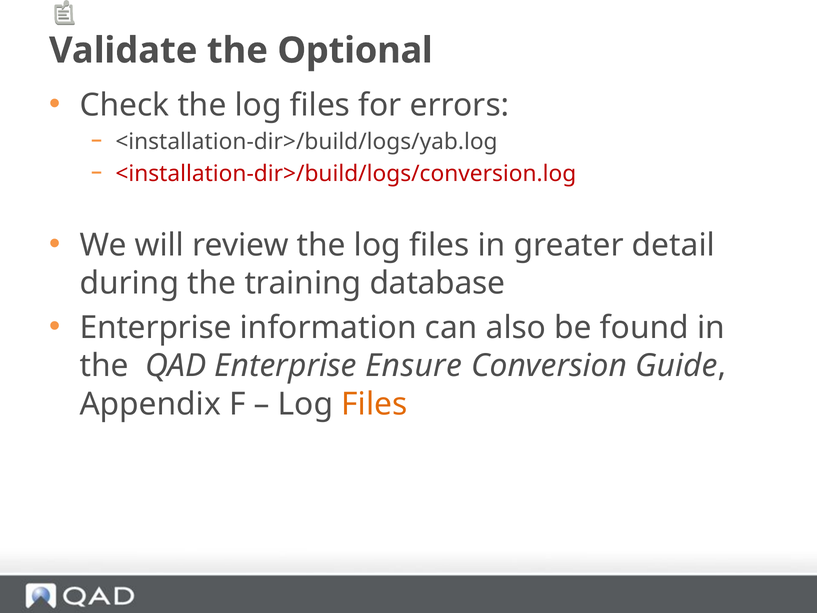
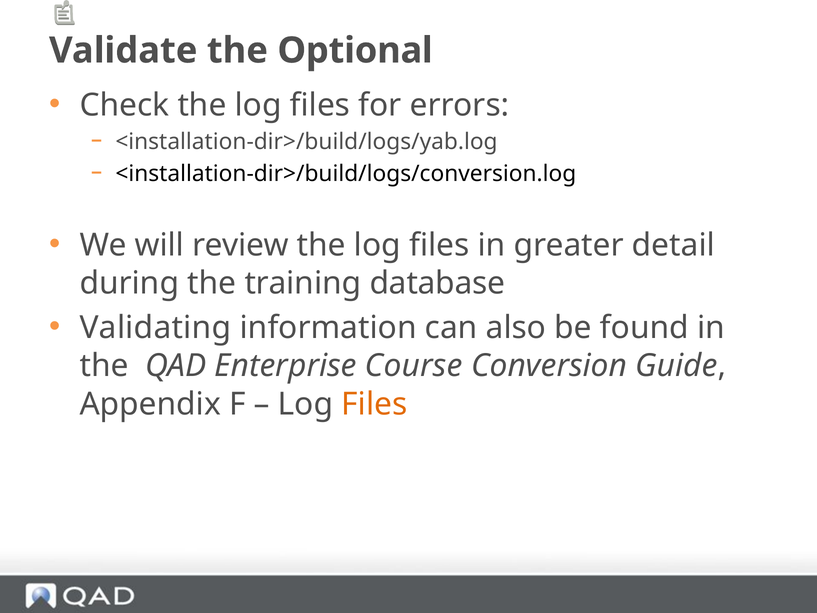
<installation-dir>/build/logs/conversion.log colour: red -> black
Enterprise at (156, 328): Enterprise -> Validating
Ensure: Ensure -> Course
